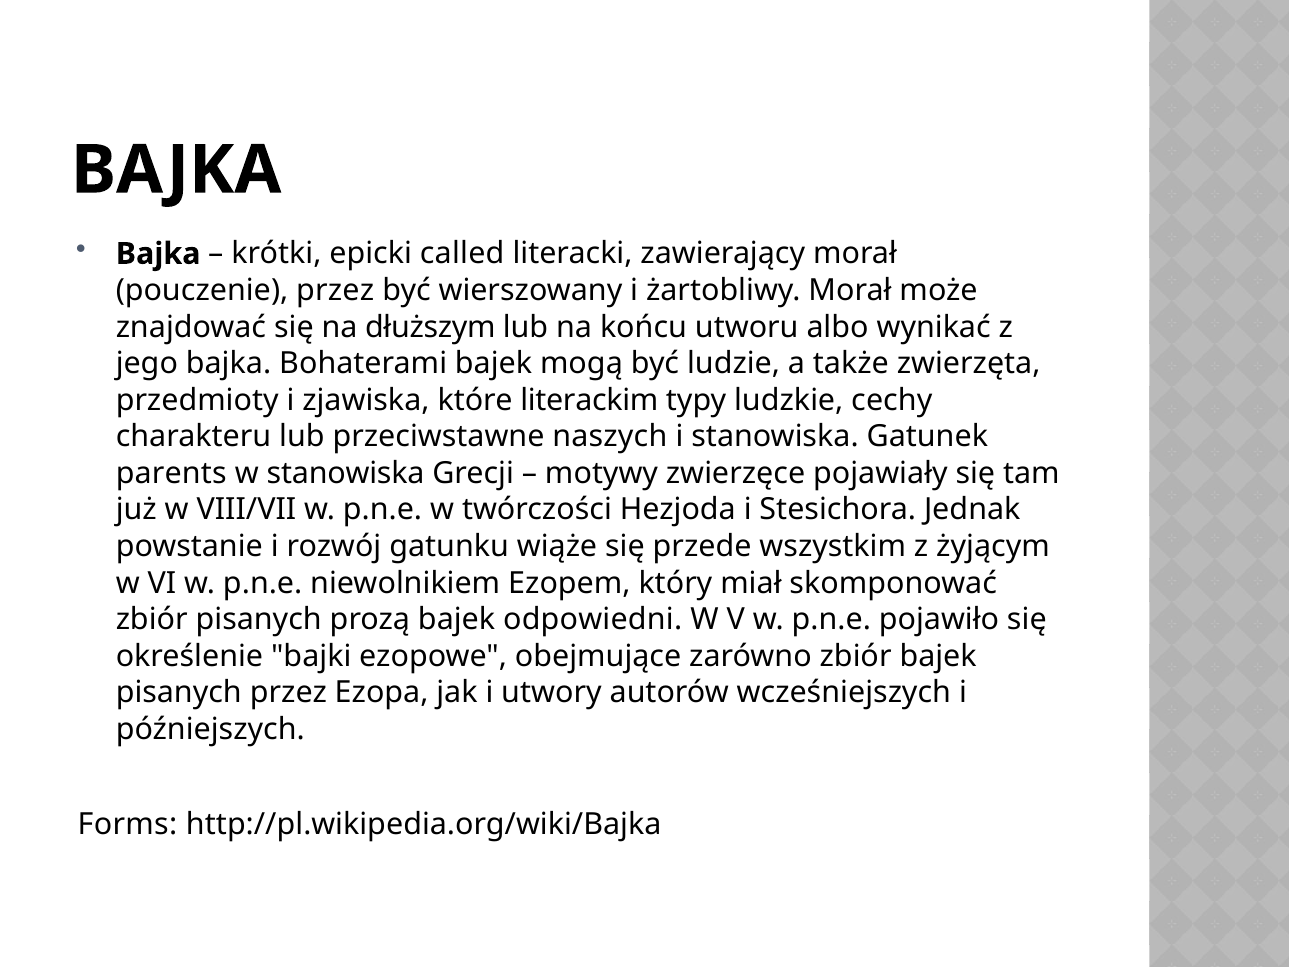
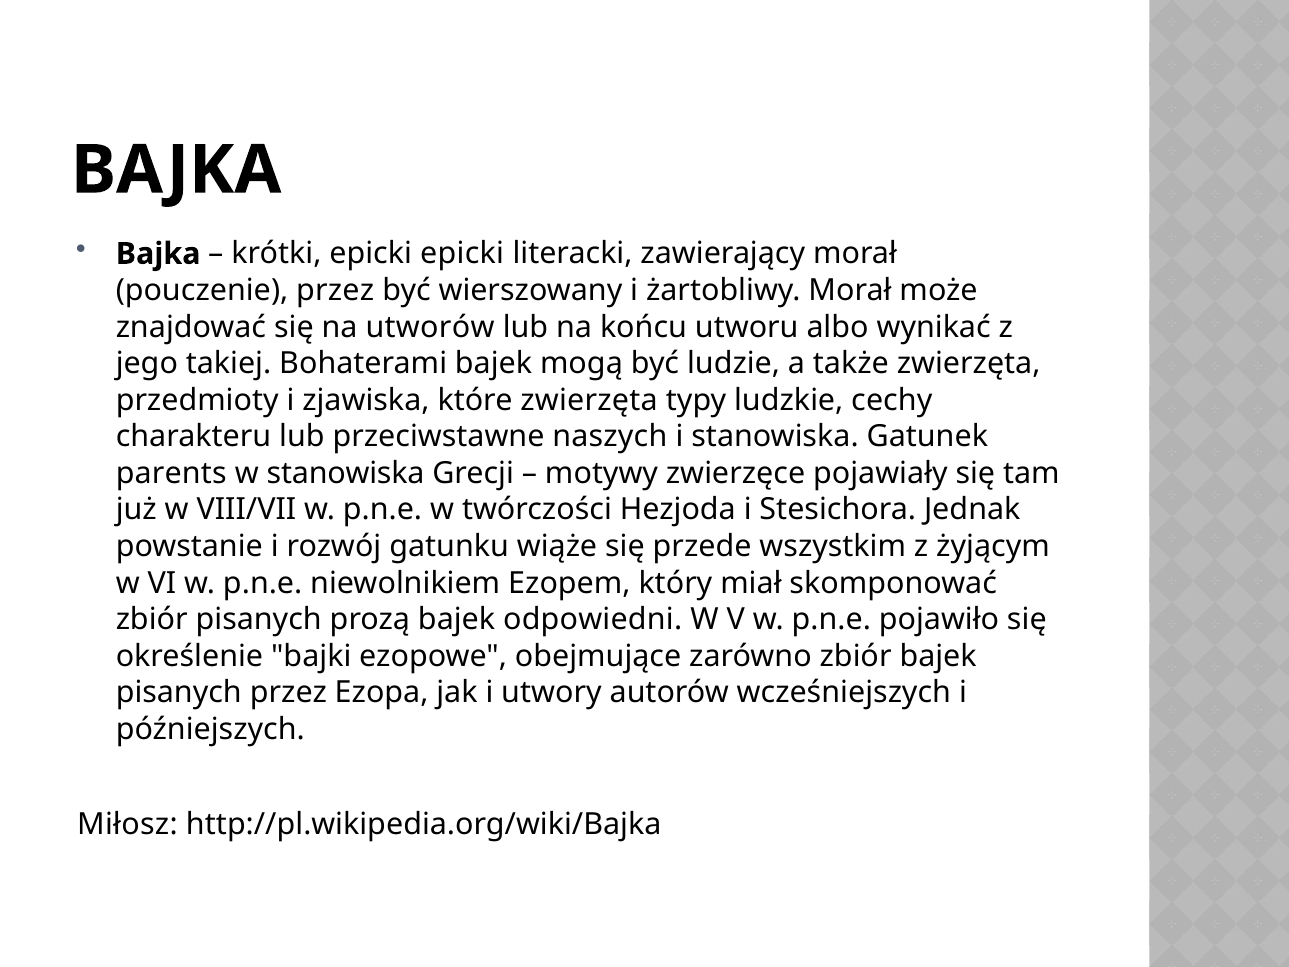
epicki called: called -> epicki
dłuższym: dłuższym -> utworów
jego bajka: bajka -> takiej
które literackim: literackim -> zwierzęta
Forms: Forms -> Miłosz
